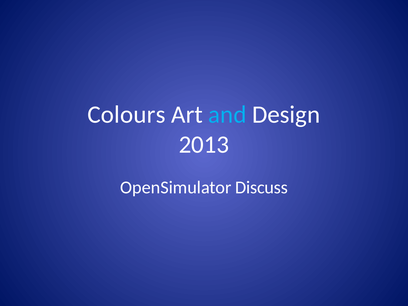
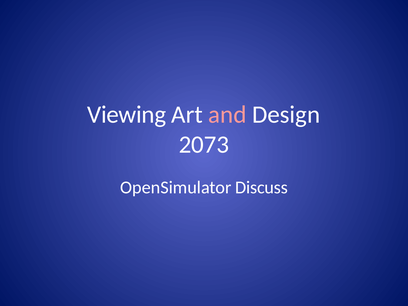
Colours: Colours -> Viewing
and colour: light blue -> pink
2013: 2013 -> 2073
